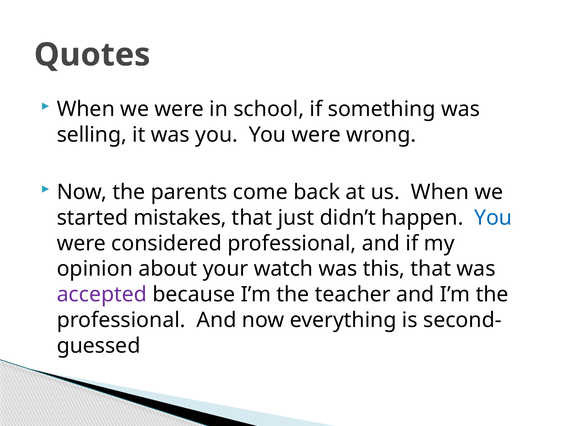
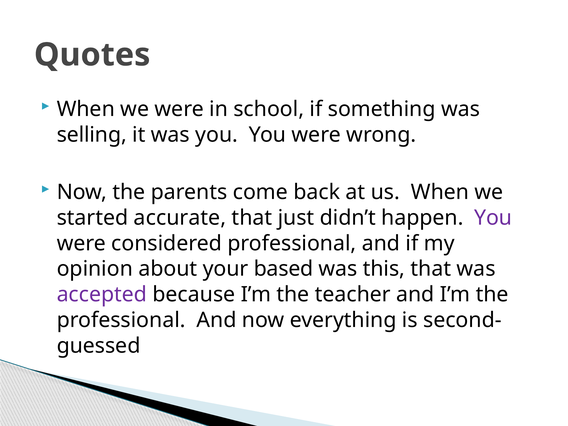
mistakes: mistakes -> accurate
You at (493, 218) colour: blue -> purple
watch: watch -> based
